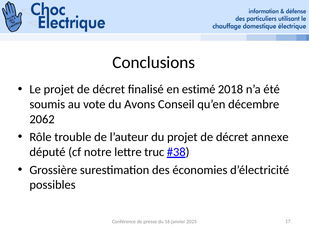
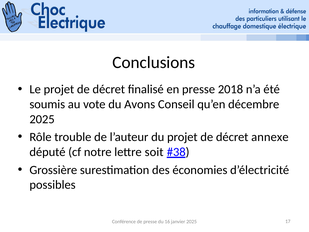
en estimé: estimé -> presse
2062 at (42, 119): 2062 -> 2025
truc: truc -> soit
